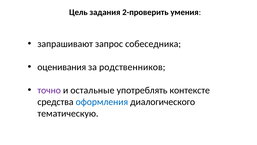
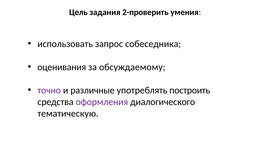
запрашивают: запрашивают -> использовать
родственников: родственников -> обсуждаемому
остальные: остальные -> различные
контексте: контексте -> построить
оформления colour: blue -> purple
